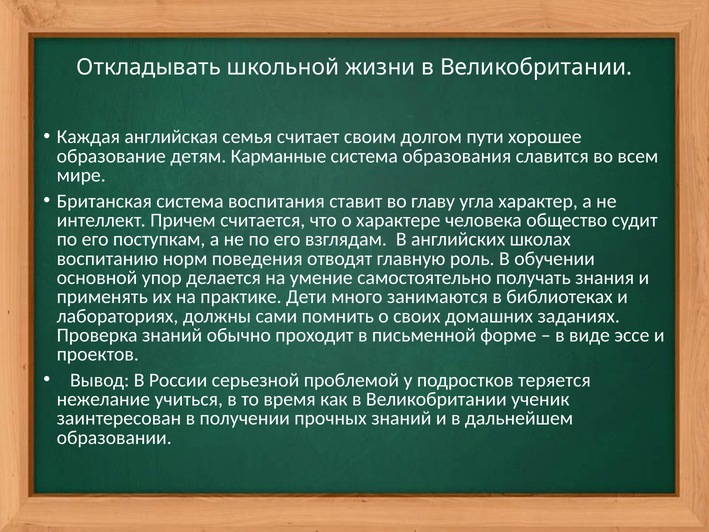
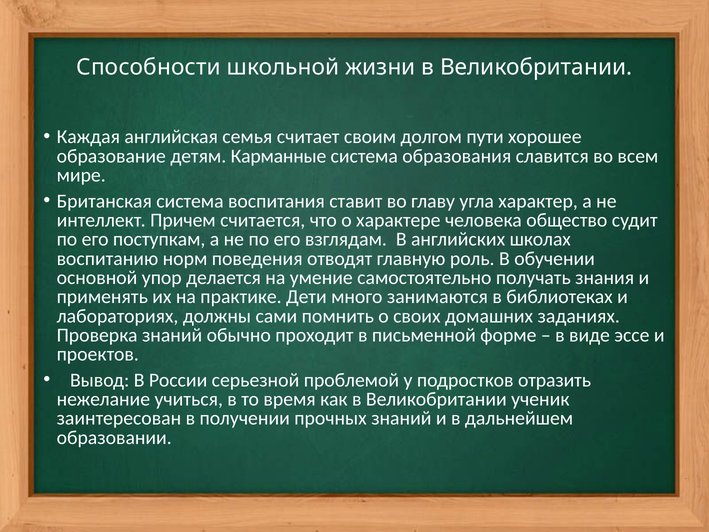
Откладывать: Откладывать -> Способности
теряется: теряется -> отразить
